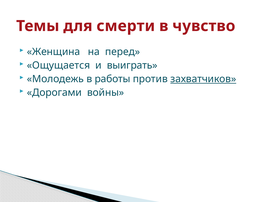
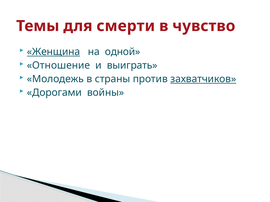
Женщина underline: none -> present
перед: перед -> одной
Ощущается: Ощущается -> Отношение
работы: работы -> страны
